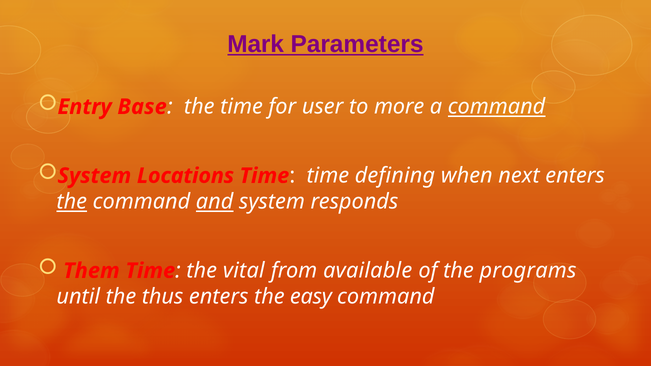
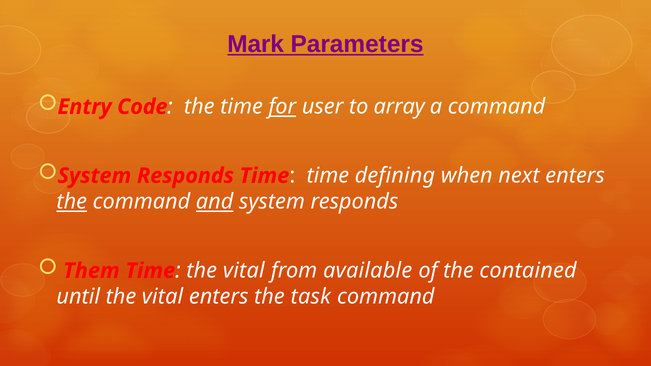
Base: Base -> Code
for underline: none -> present
more: more -> array
command at (497, 107) underline: present -> none
Locations at (185, 176): Locations -> Responds
programs: programs -> contained
until the thus: thus -> vital
easy: easy -> task
